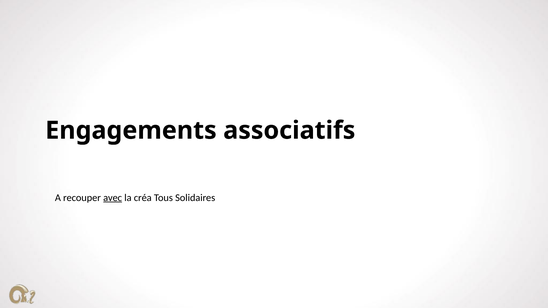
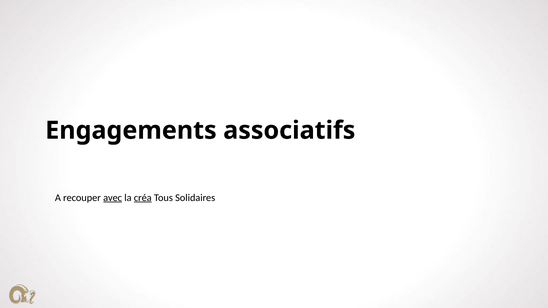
créa underline: none -> present
